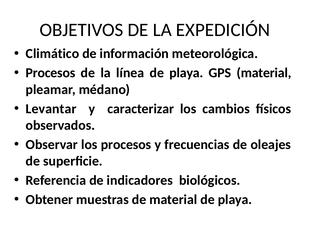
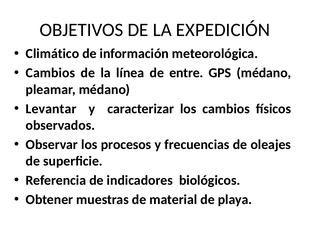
Procesos at (50, 73): Procesos -> Cambios
línea de playa: playa -> entre
GPS material: material -> médano
